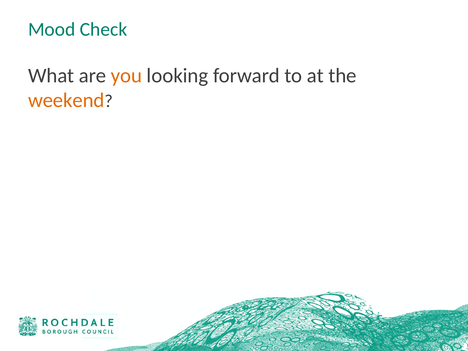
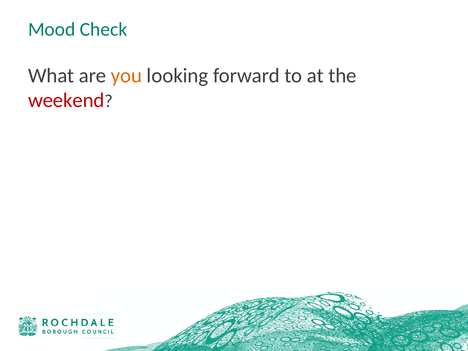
weekend colour: orange -> red
